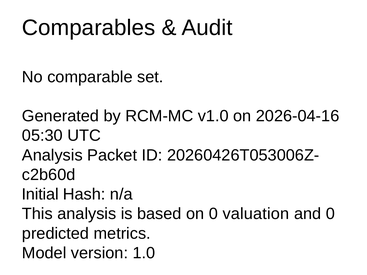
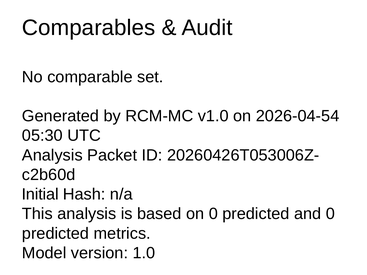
2026-04-16: 2026-04-16 -> 2026-04-54
on 0 valuation: valuation -> predicted
